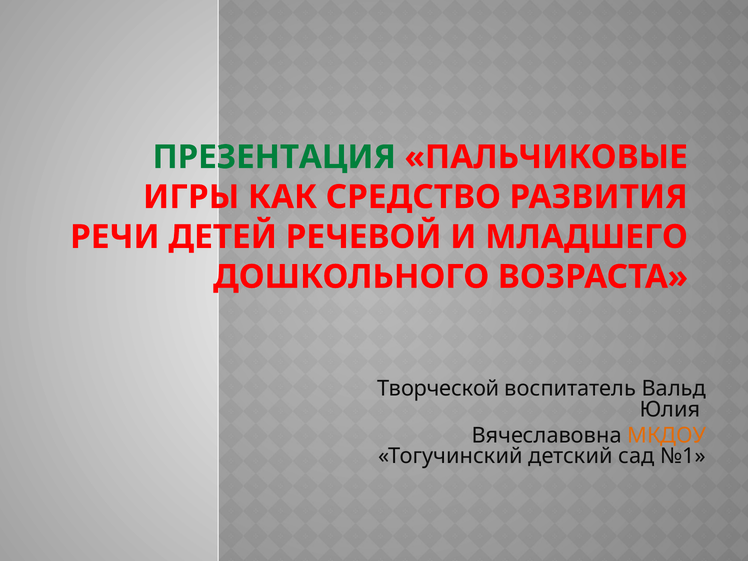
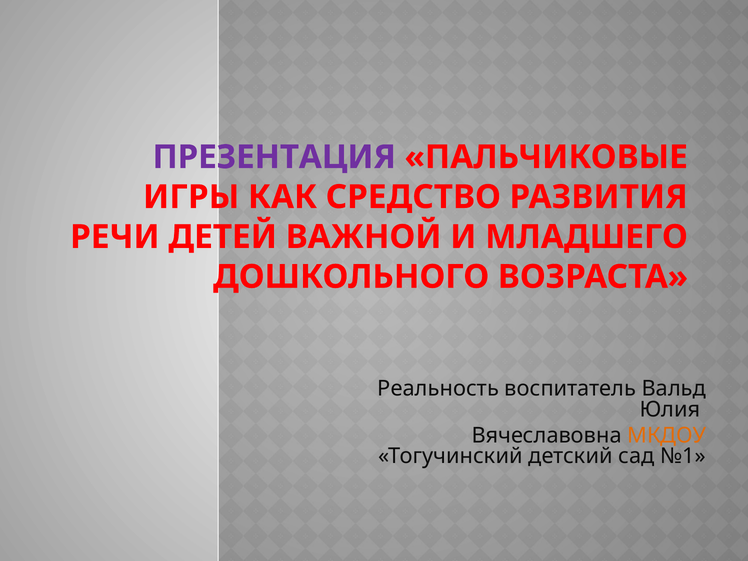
ПРЕЗЕНТАЦИЯ colour: green -> purple
РЕЧЕВОЙ: РЕЧЕВОЙ -> ВАЖНОЙ
Творческой: Творческой -> Реальность
